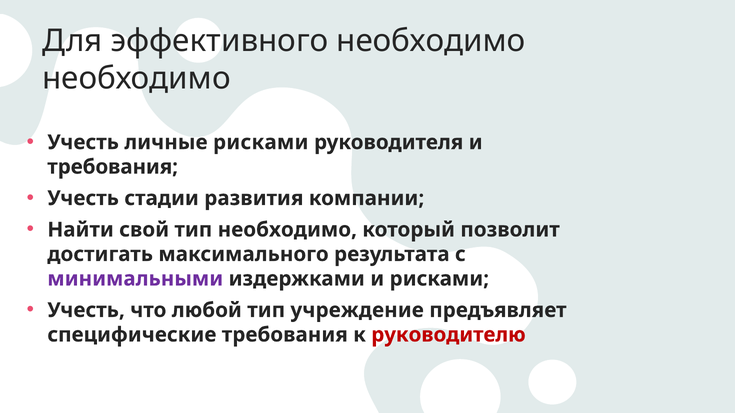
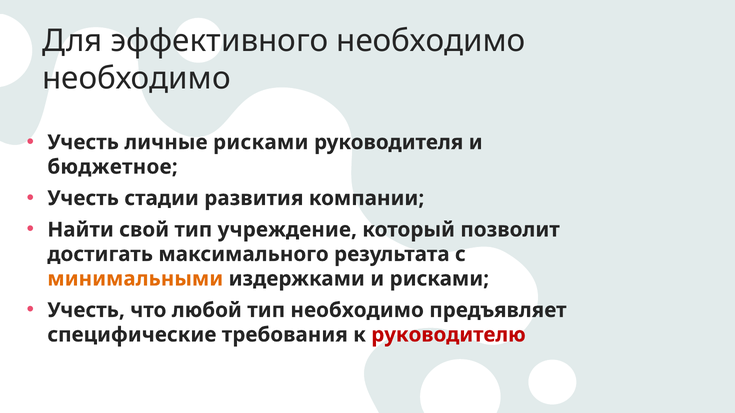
требования at (113, 167): требования -> бюджетное
тип необходимо: необходимо -> учреждение
минимальными colour: purple -> orange
тип учреждение: учреждение -> необходимо
